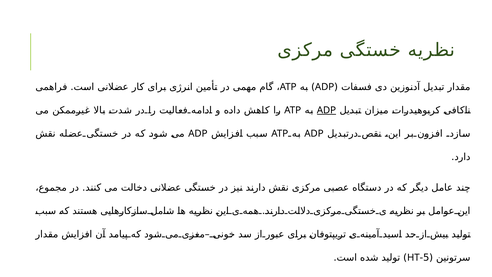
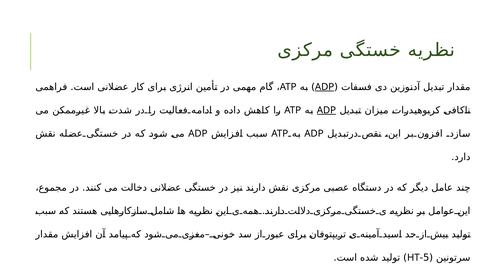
ADP at (325, 87) underline: none -> present
